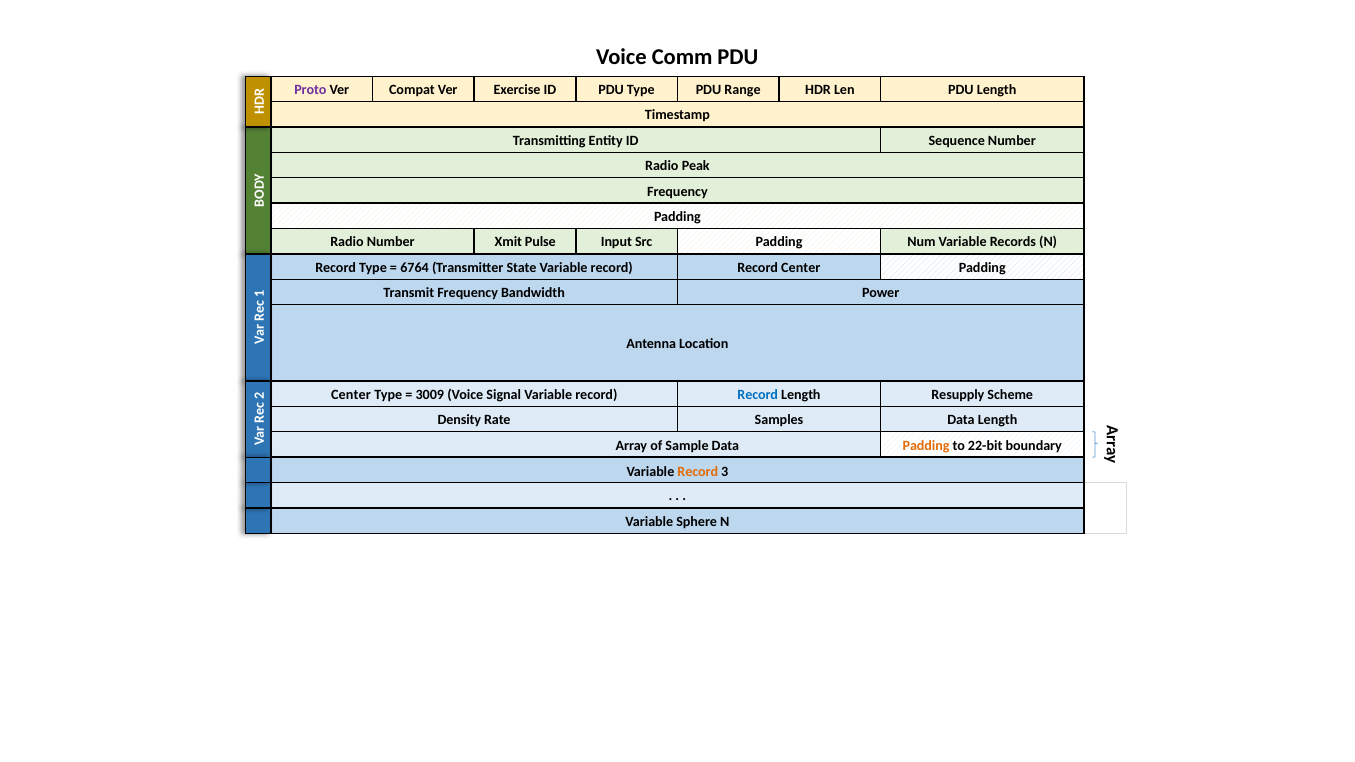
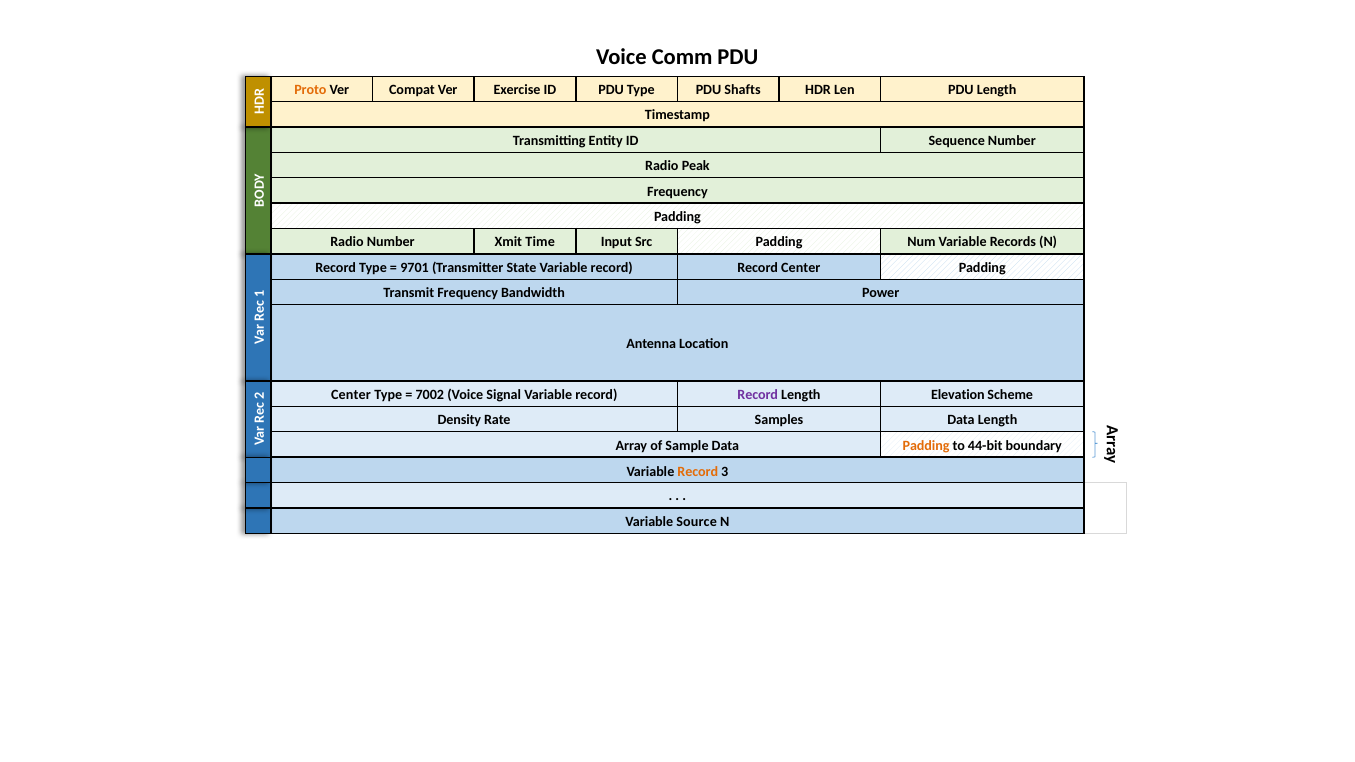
Proto colour: purple -> orange
Range: Range -> Shafts
Pulse: Pulse -> Time
6764: 6764 -> 9701
3009: 3009 -> 7002
Record at (758, 395) colour: blue -> purple
Resupply: Resupply -> Elevation
22-bit: 22-bit -> 44-bit
Sphere: Sphere -> Source
